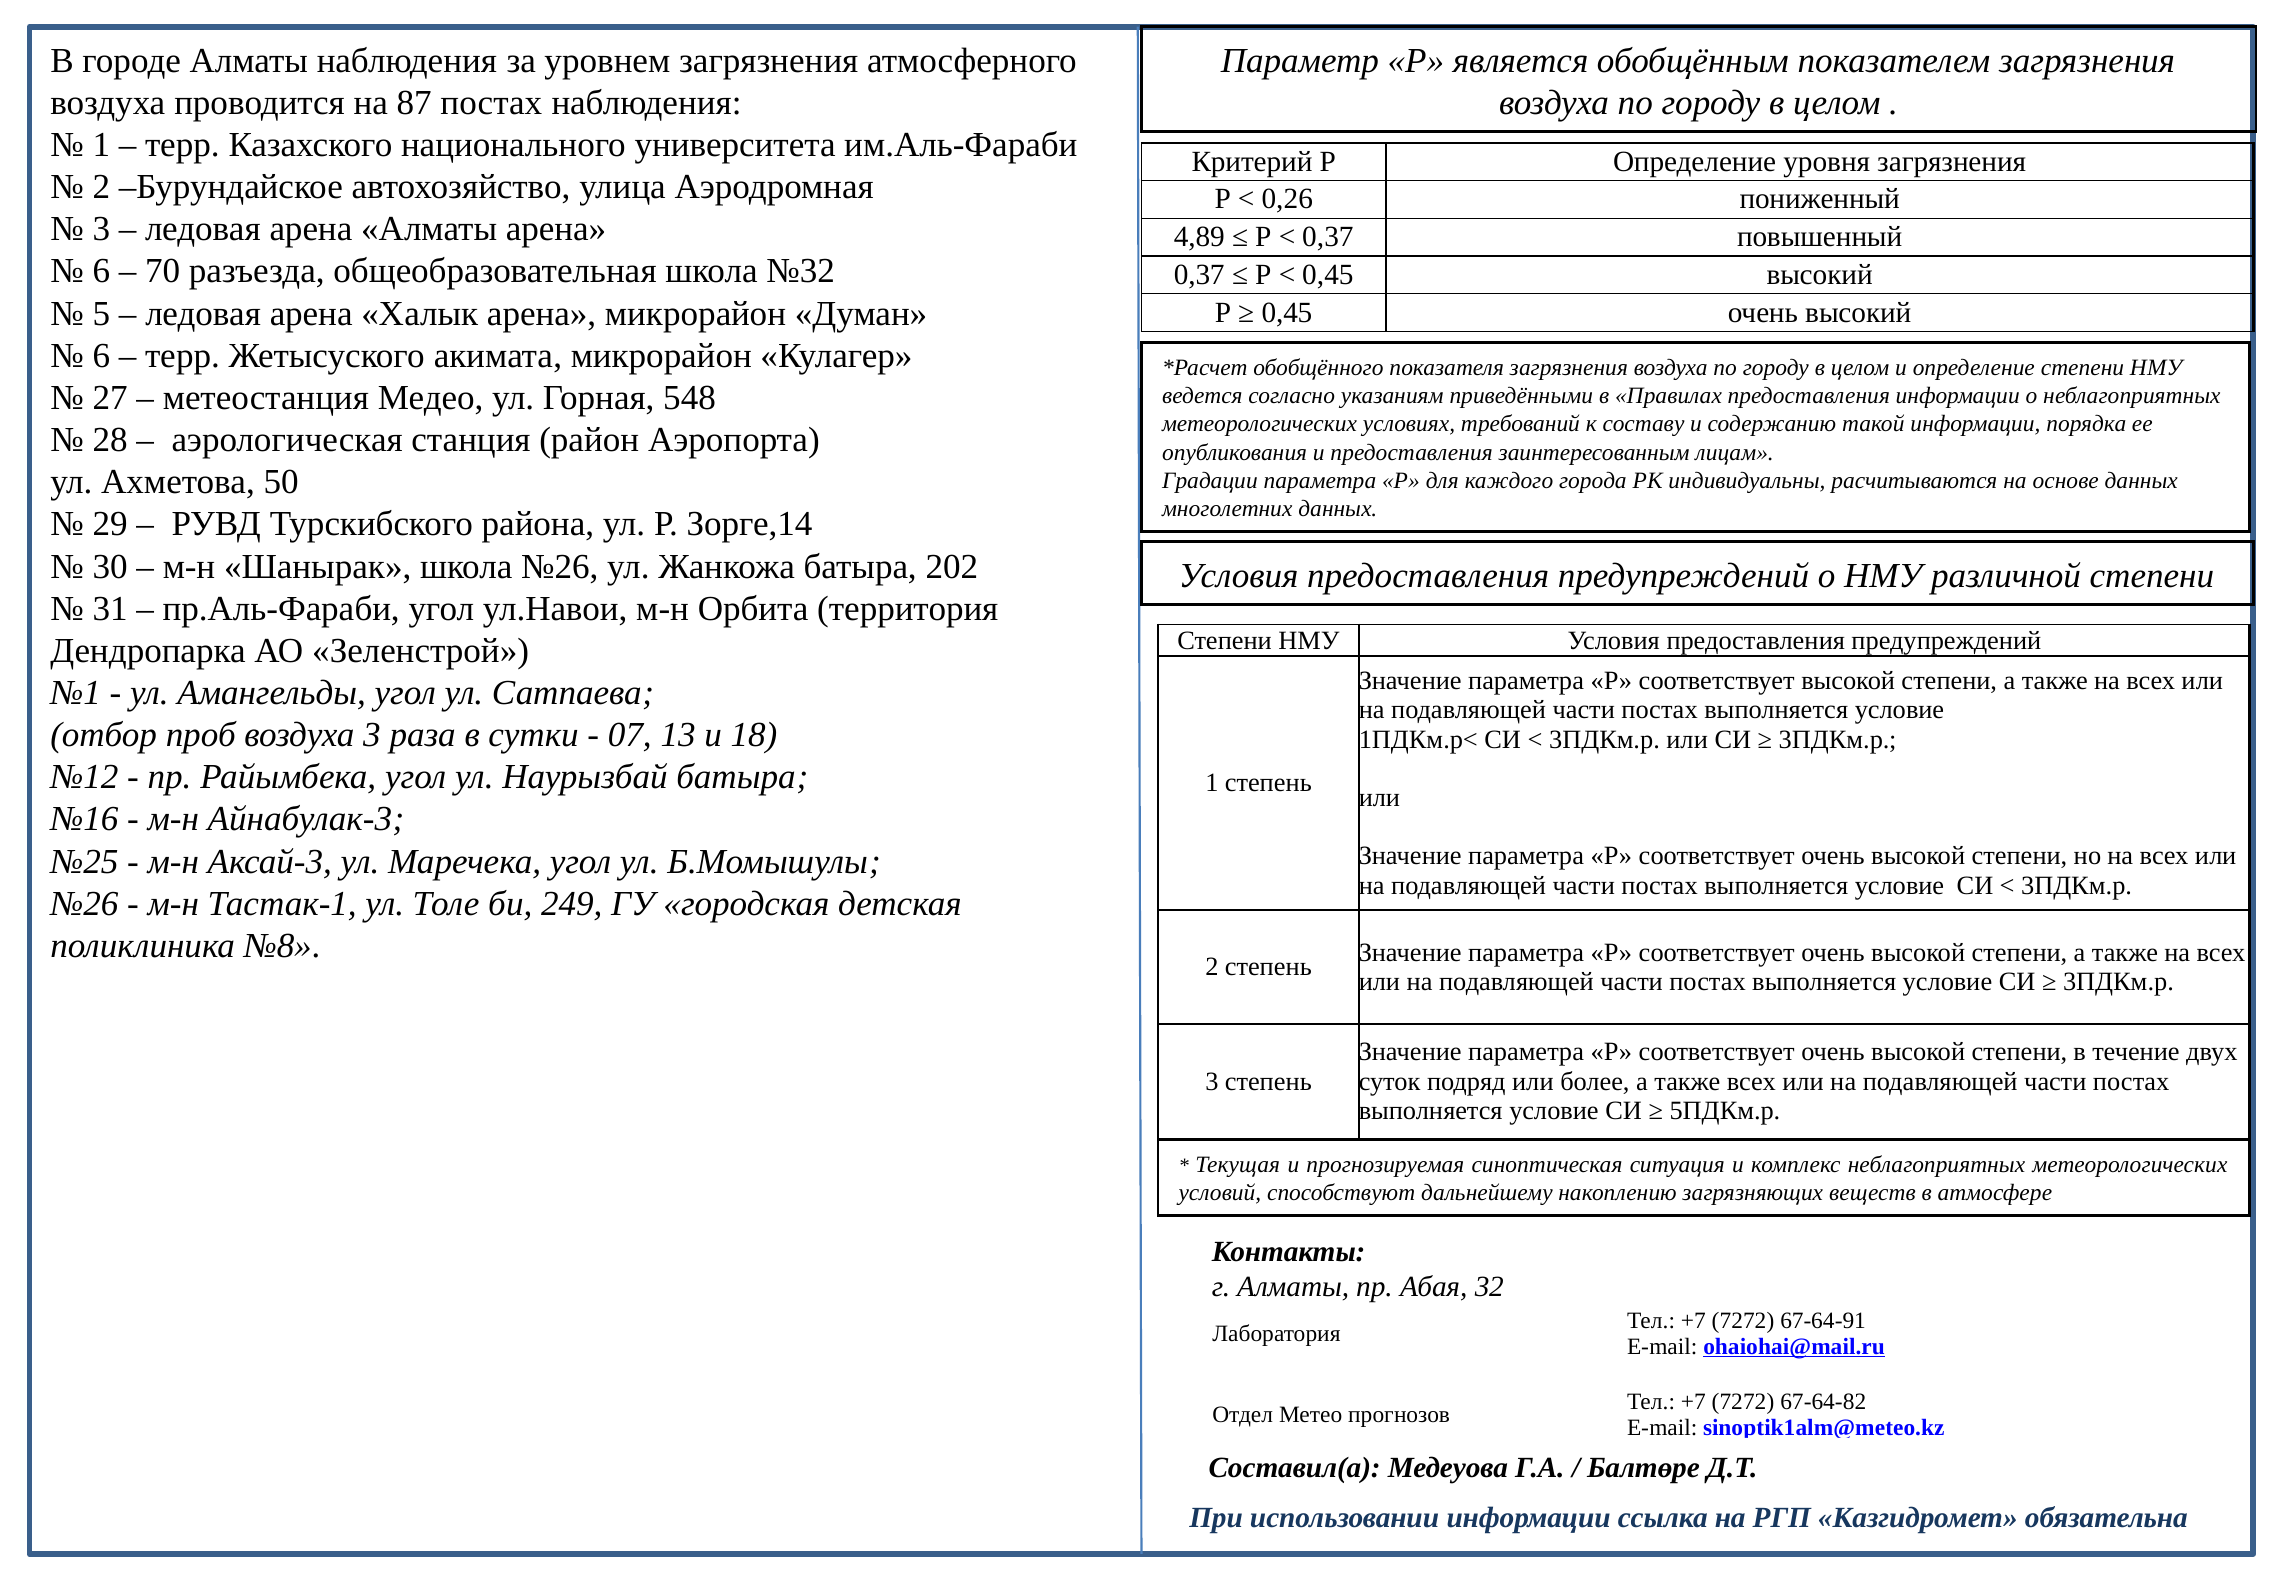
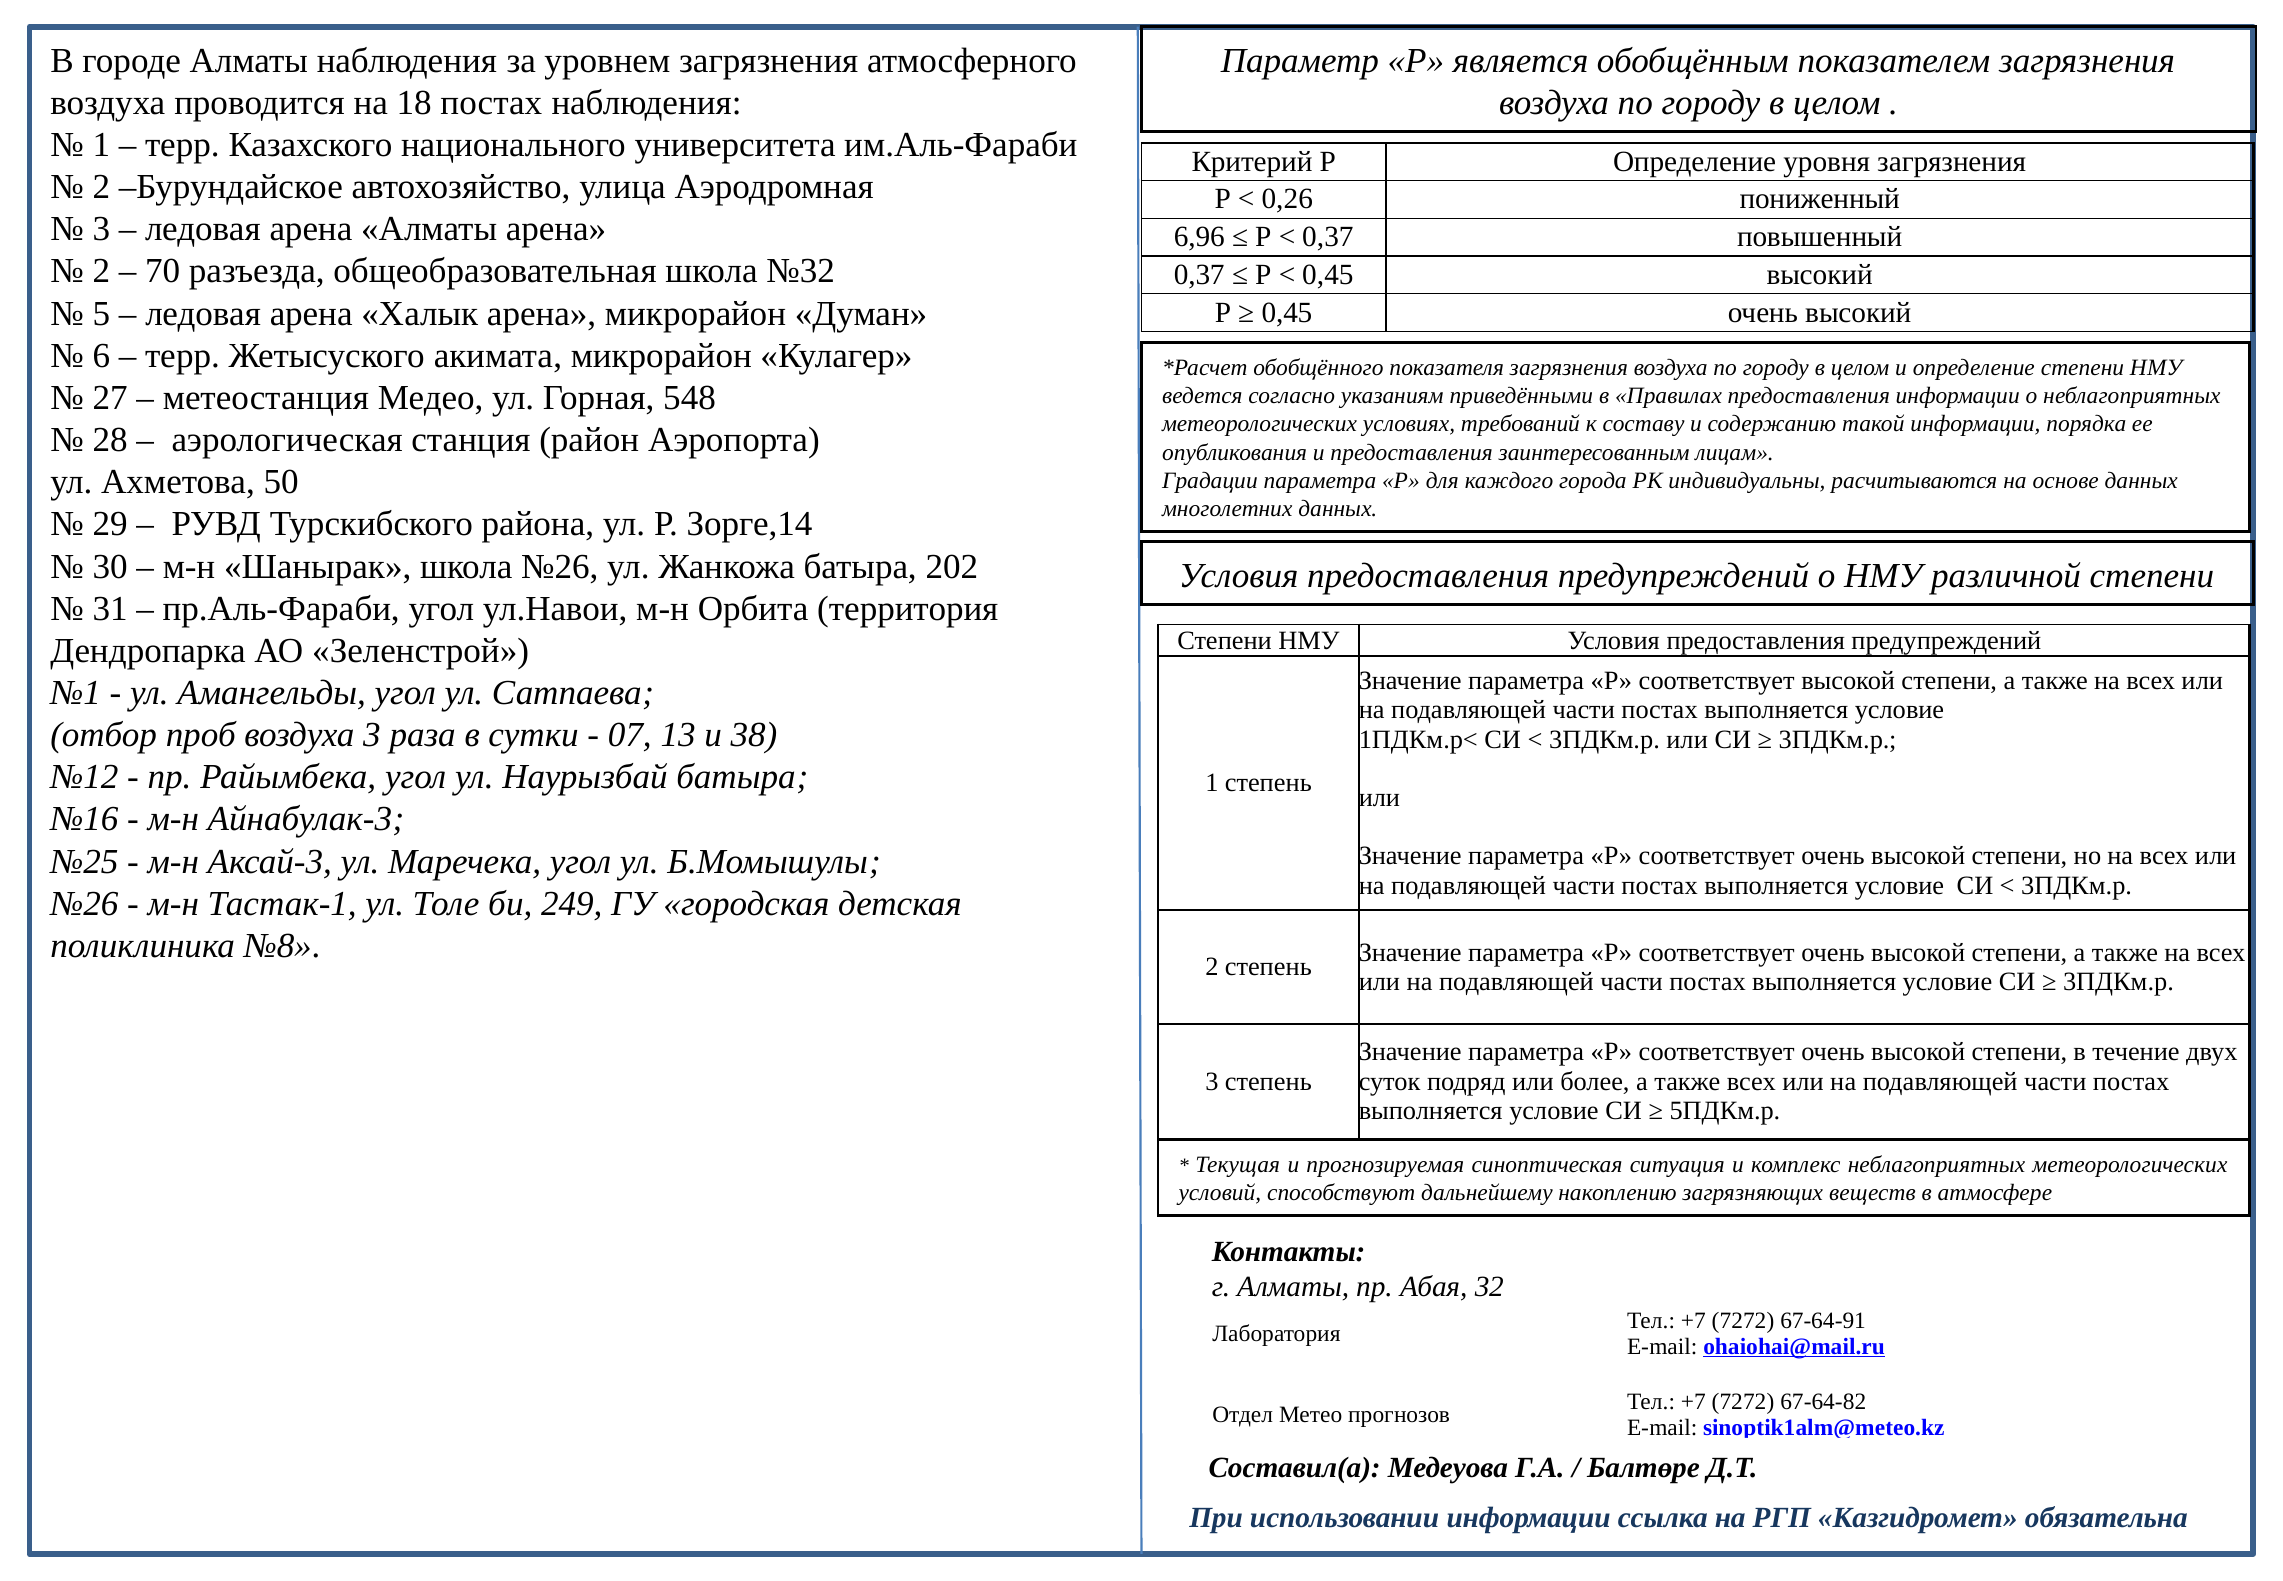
87: 87 -> 18
4,89: 4,89 -> 6,96
6 at (101, 271): 6 -> 2
18: 18 -> 38
